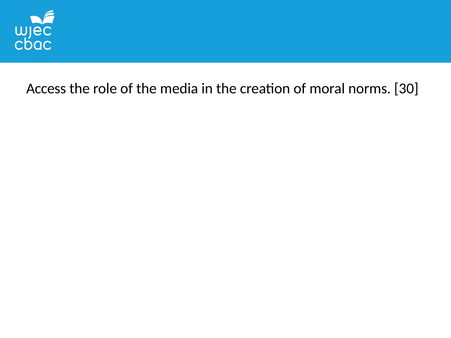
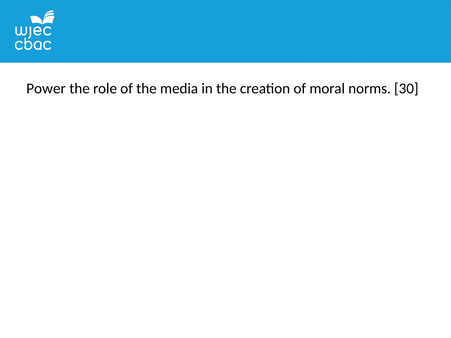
Access: Access -> Power
